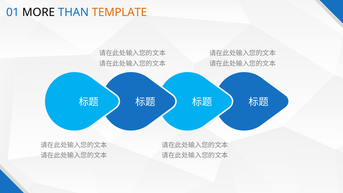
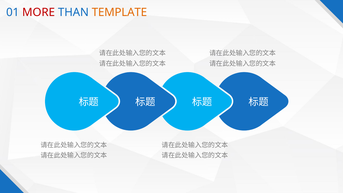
MORE colour: black -> red
